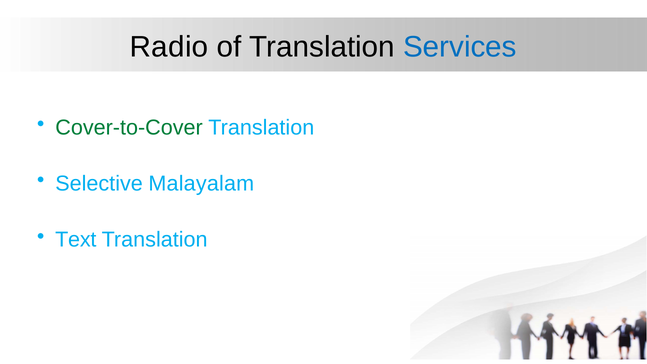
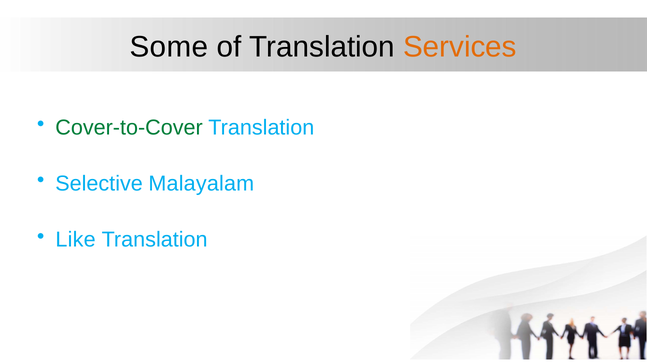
Radio: Radio -> Some
Services colour: blue -> orange
Text: Text -> Like
